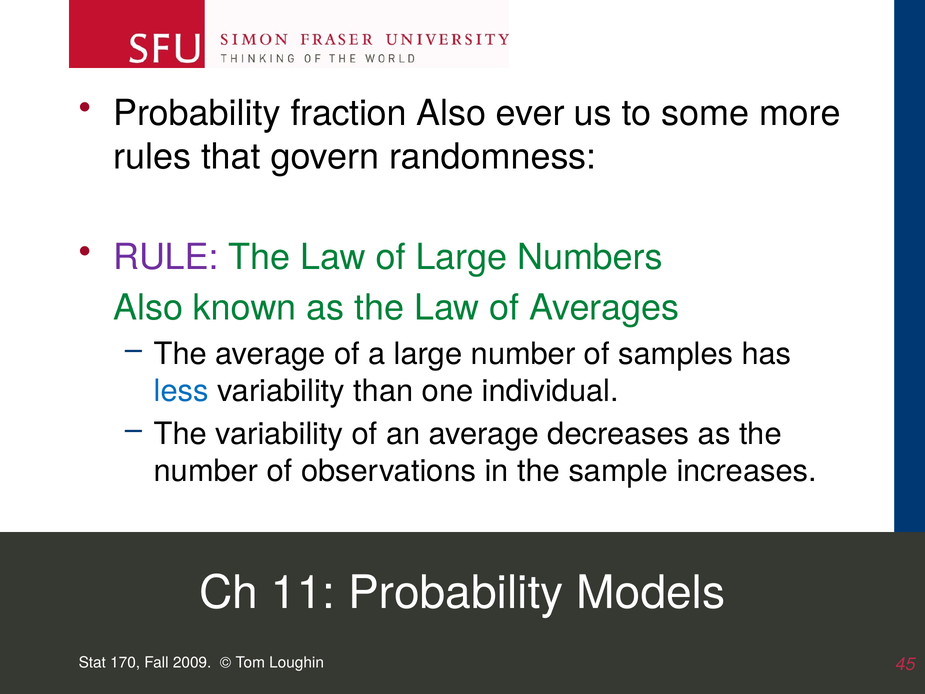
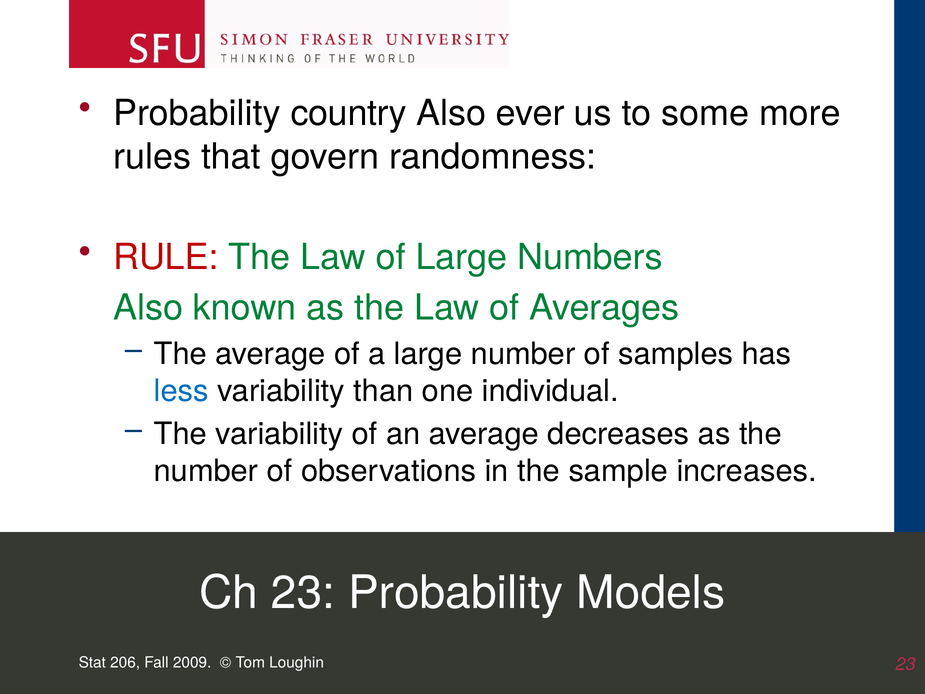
fraction: fraction -> country
RULE colour: purple -> red
Ch 11: 11 -> 23
170: 170 -> 206
Loughin 45: 45 -> 23
